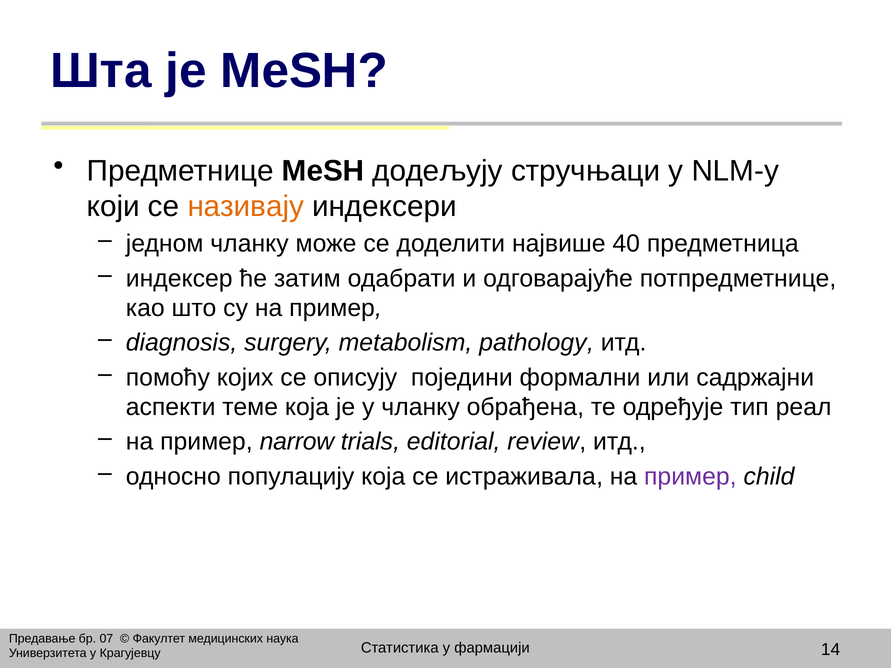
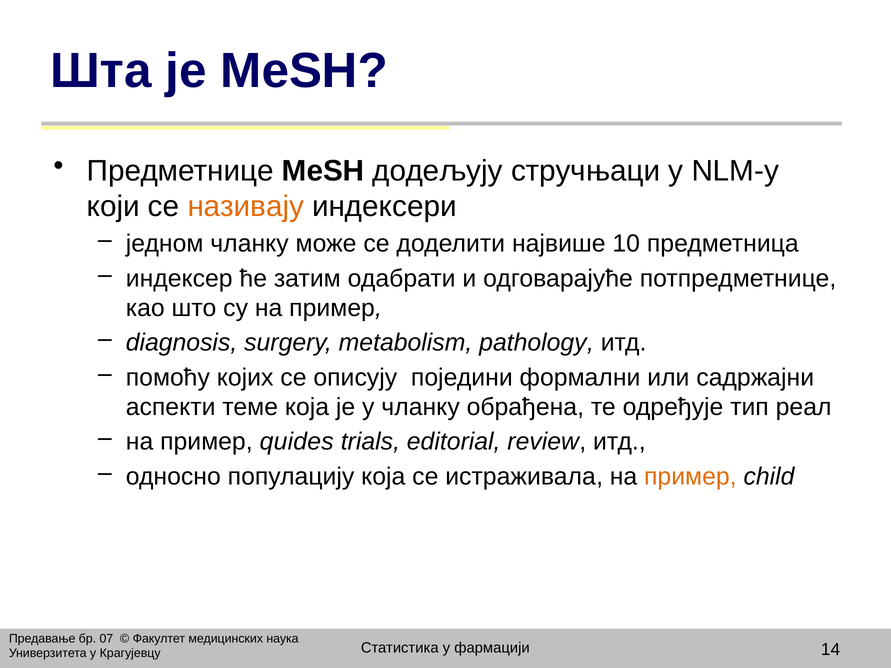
40: 40 -> 10
narrow: narrow -> quides
пример at (690, 477) colour: purple -> orange
